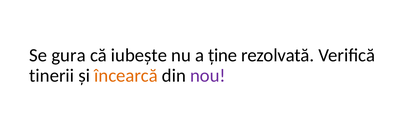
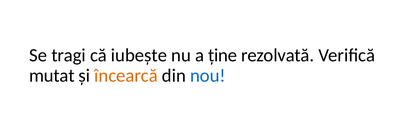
gura: gura -> tragi
tinerii: tinerii -> mutat
nou colour: purple -> blue
